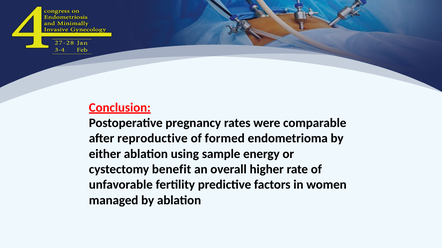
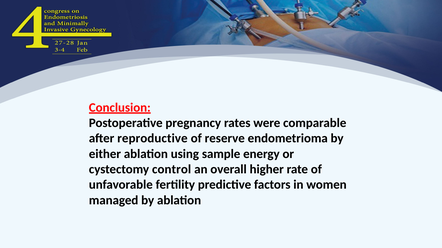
formed: formed -> reserve
benefit: benefit -> control
